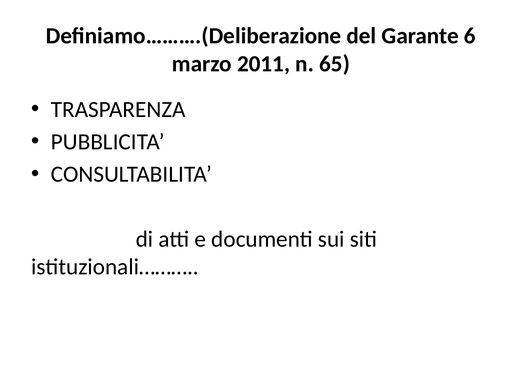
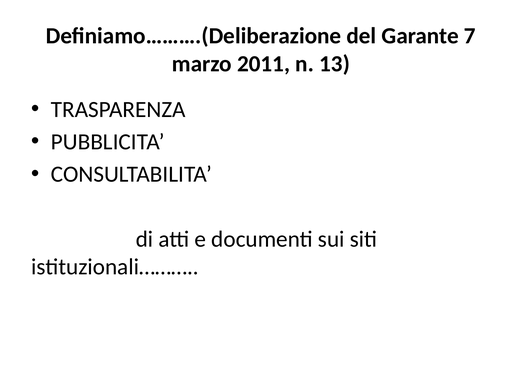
6: 6 -> 7
65: 65 -> 13
